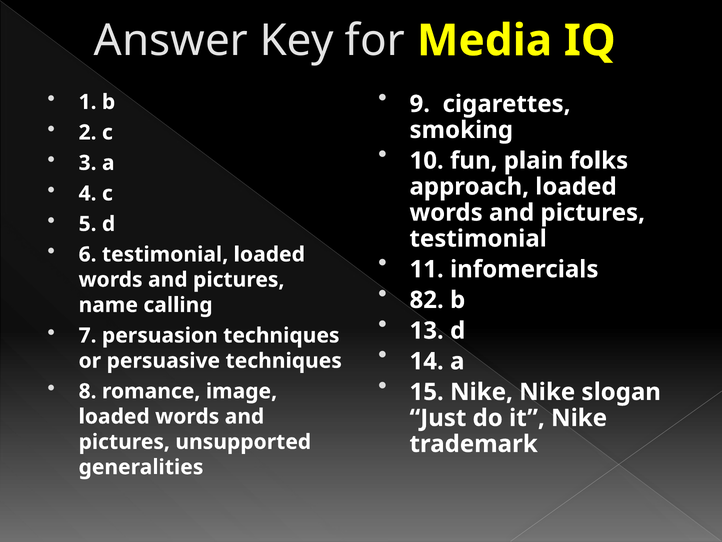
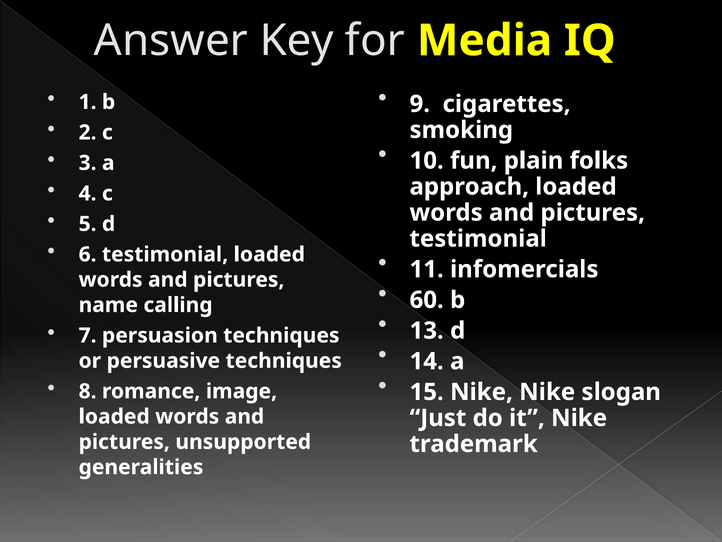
82: 82 -> 60
